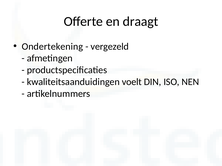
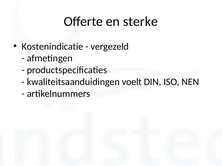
draagt: draagt -> sterke
Ondertekening: Ondertekening -> Kostenindicatie
